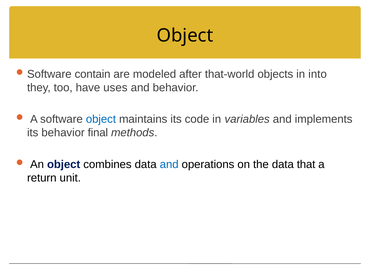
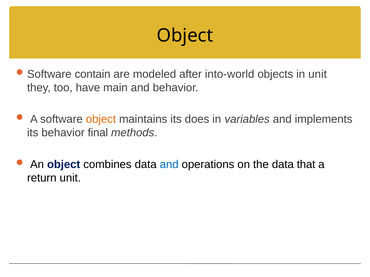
that-world: that-world -> into-world
in into: into -> unit
uses: uses -> main
object at (101, 119) colour: blue -> orange
code: code -> does
